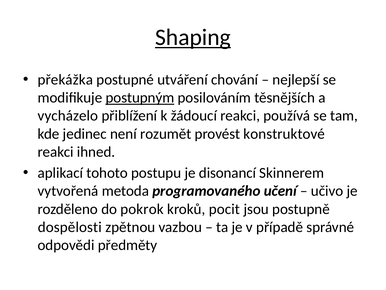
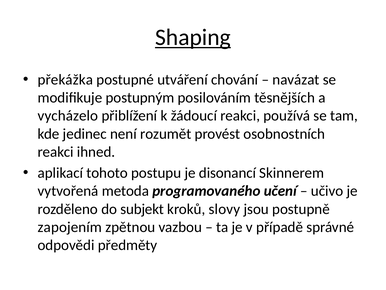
nejlepší: nejlepší -> navázat
postupným underline: present -> none
konstruktové: konstruktové -> osobnostních
pokrok: pokrok -> subjekt
pocit: pocit -> slovy
dospělosti: dospělosti -> zapojením
